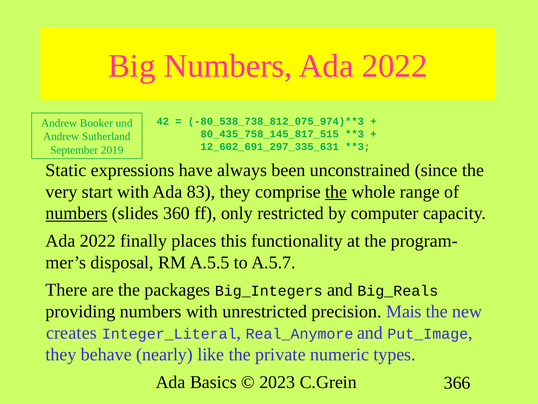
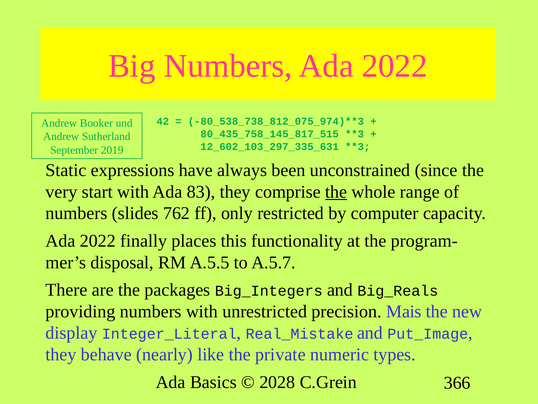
12_602_691_297_335_631: 12_602_691_297_335_631 -> 12_602_103_297_335_631
numbers at (76, 213) underline: present -> none
360: 360 -> 762
creates: creates -> display
Real_Anymore: Real_Anymore -> Real_Mistake
2023: 2023 -> 2028
